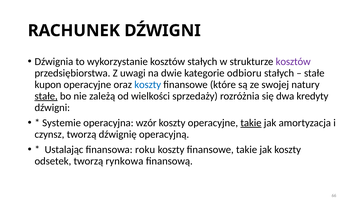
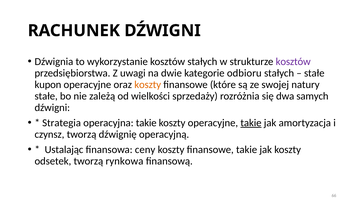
koszty at (148, 84) colour: blue -> orange
stałe at (46, 96) underline: present -> none
kredyty: kredyty -> samych
Systemie: Systemie -> Strategia
operacyjna wzór: wzór -> takie
roku: roku -> ceny
